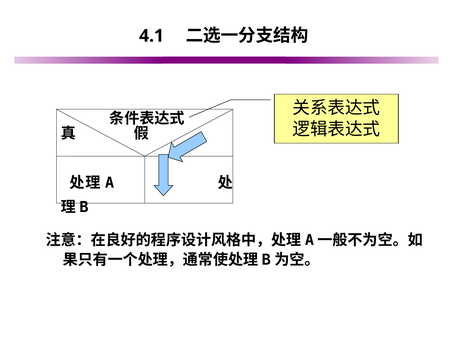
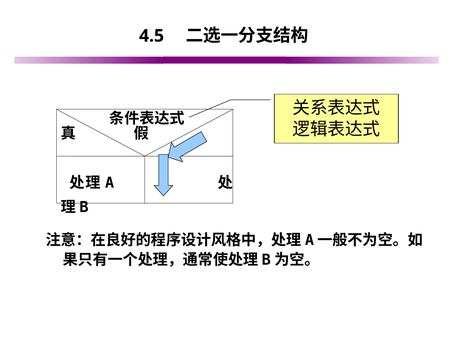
4.1: 4.1 -> 4.5
